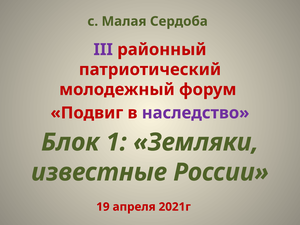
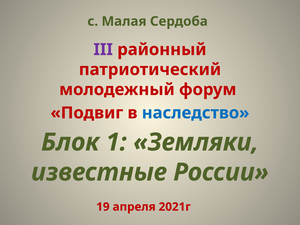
наследство colour: purple -> blue
